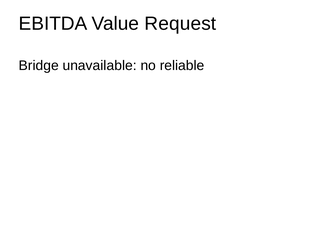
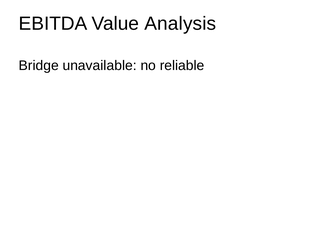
Request: Request -> Analysis
